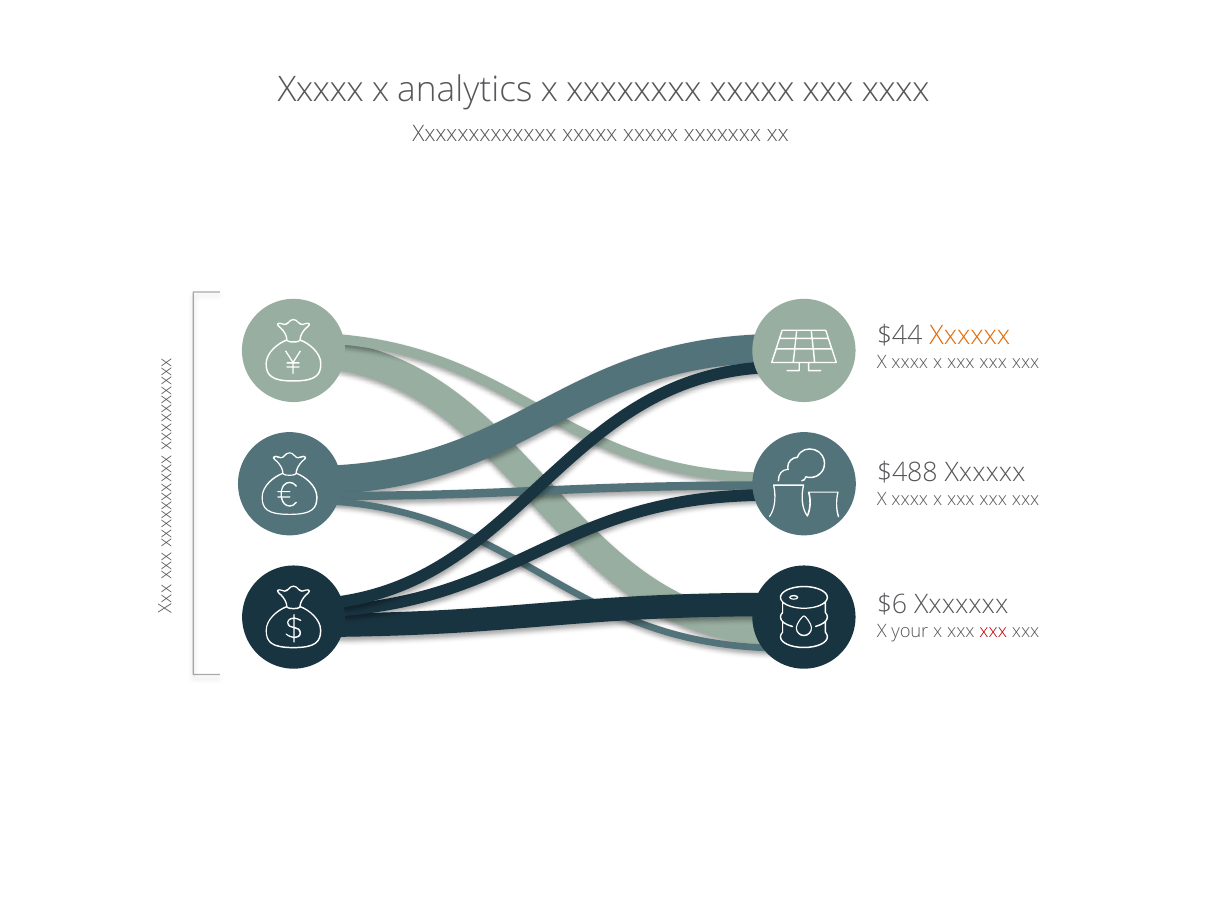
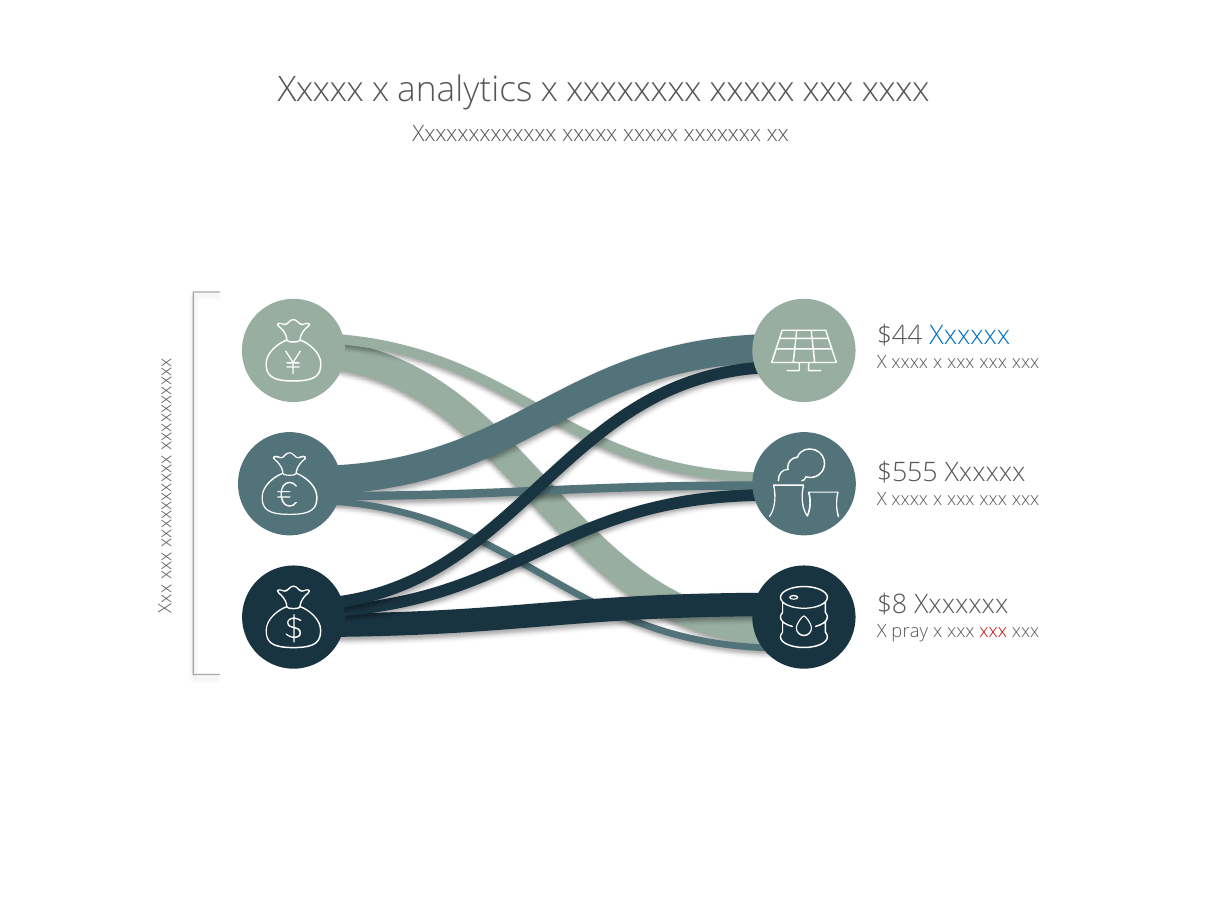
Xxxxxx at (970, 336) colour: orange -> blue
$488: $488 -> $555
$6: $6 -> $8
your: your -> pray
